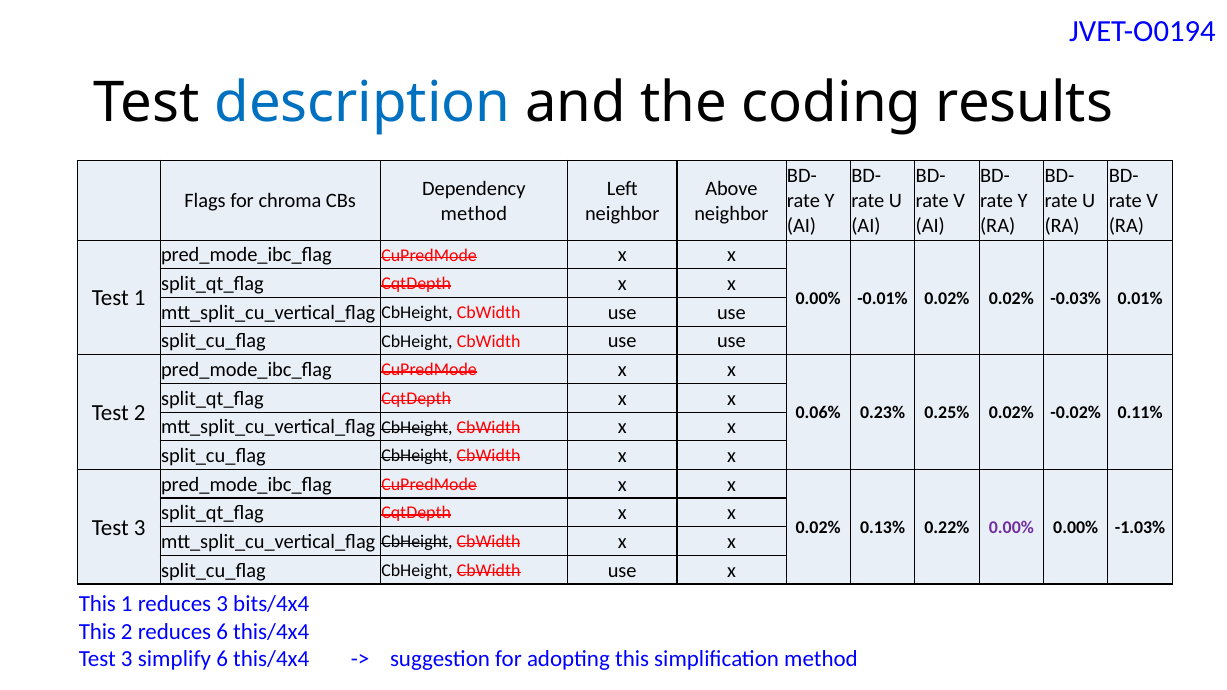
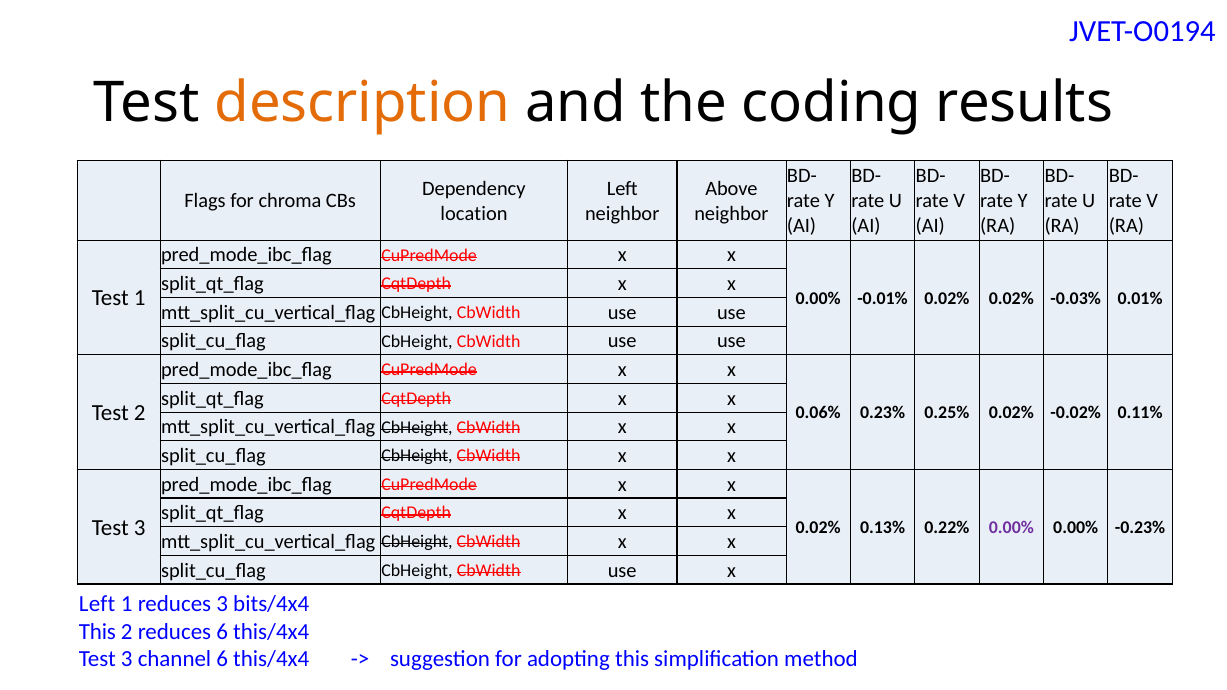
description colour: blue -> orange
method at (474, 213): method -> location
-1.03%: -1.03% -> -0.23%
This at (97, 604): This -> Left
simplify: simplify -> channel
